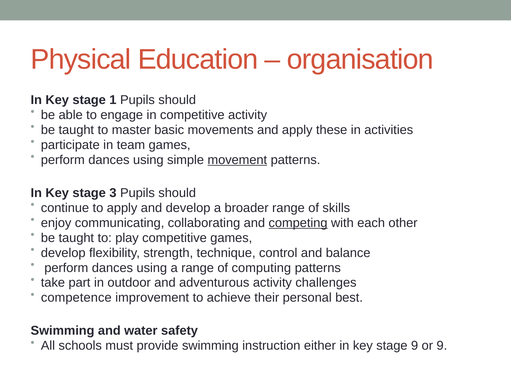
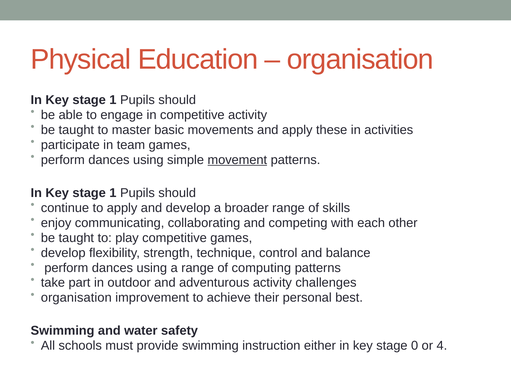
3 at (113, 193): 3 -> 1
competing underline: present -> none
competence at (76, 298): competence -> organisation
stage 9: 9 -> 0
or 9: 9 -> 4
